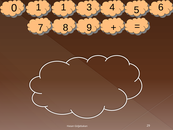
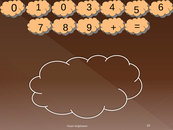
1 1: 1 -> 0
